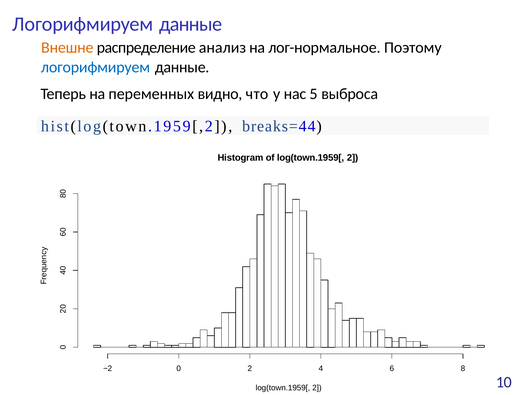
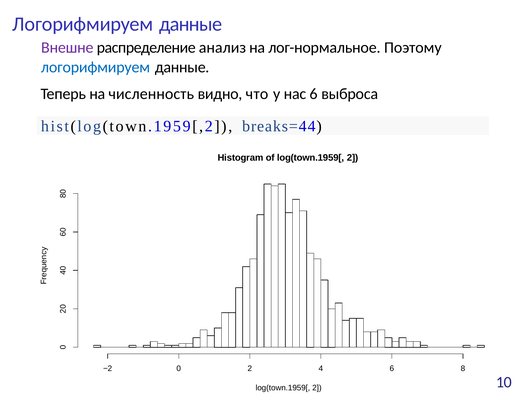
Внешне colour: orange -> purple
переменных: переменных -> численность
нас 5: 5 -> 6
